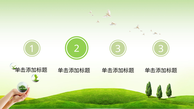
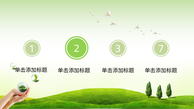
3 3: 3 -> 7
